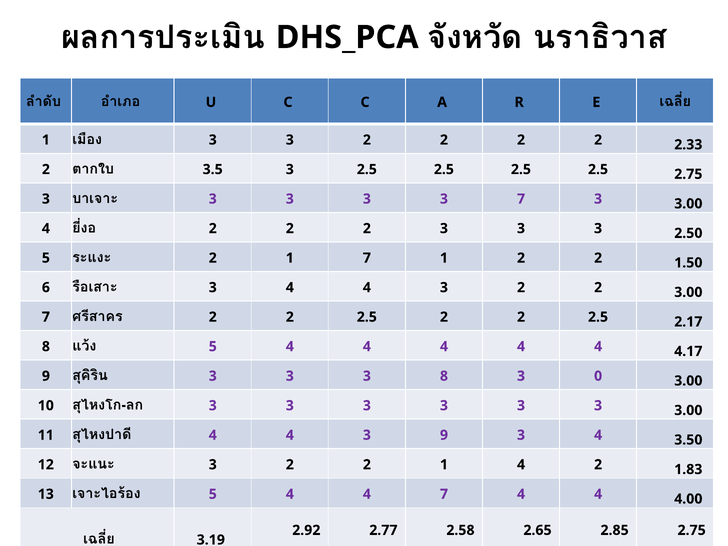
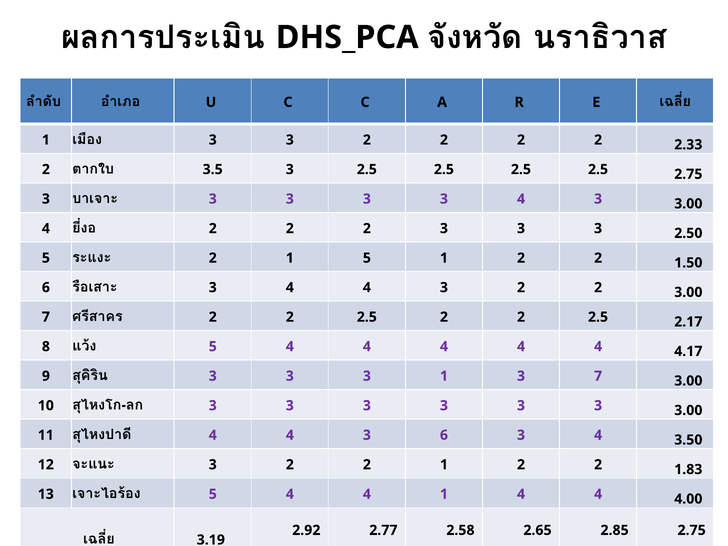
3 3 7: 7 -> 4
1 7: 7 -> 5
3 8: 8 -> 1
3 0: 0 -> 7
3 9: 9 -> 6
2 1 4: 4 -> 2
4 7: 7 -> 1
